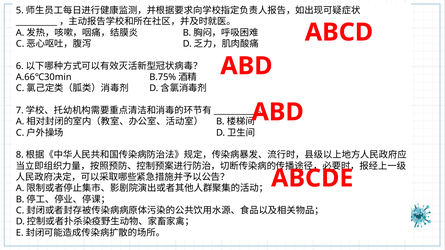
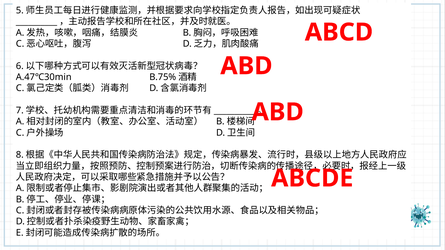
A.66℃30min: A.66℃30min -> A.47℃30min
